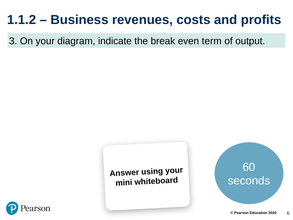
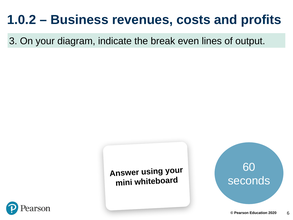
1.1.2: 1.1.2 -> 1.0.2
term: term -> lines
